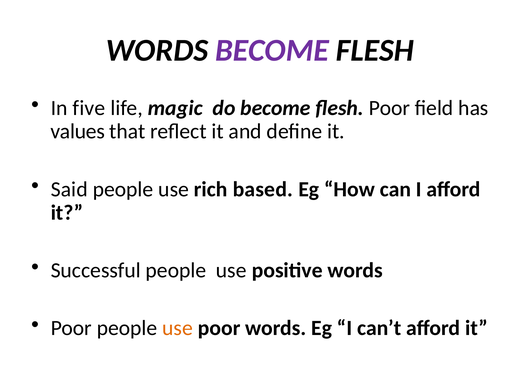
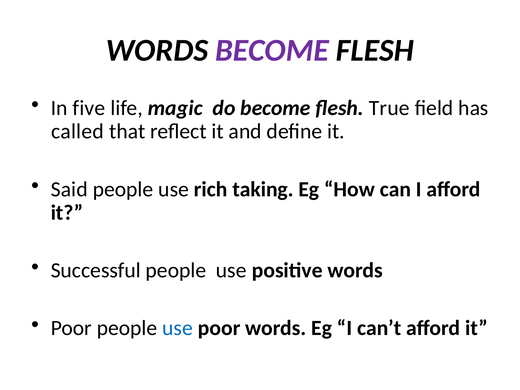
flesh Poor: Poor -> True
values: values -> called
based: based -> taking
use at (178, 328) colour: orange -> blue
